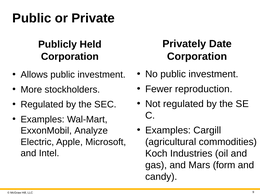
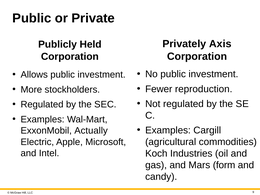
Date: Date -> Axis
Analyze: Analyze -> Actually
